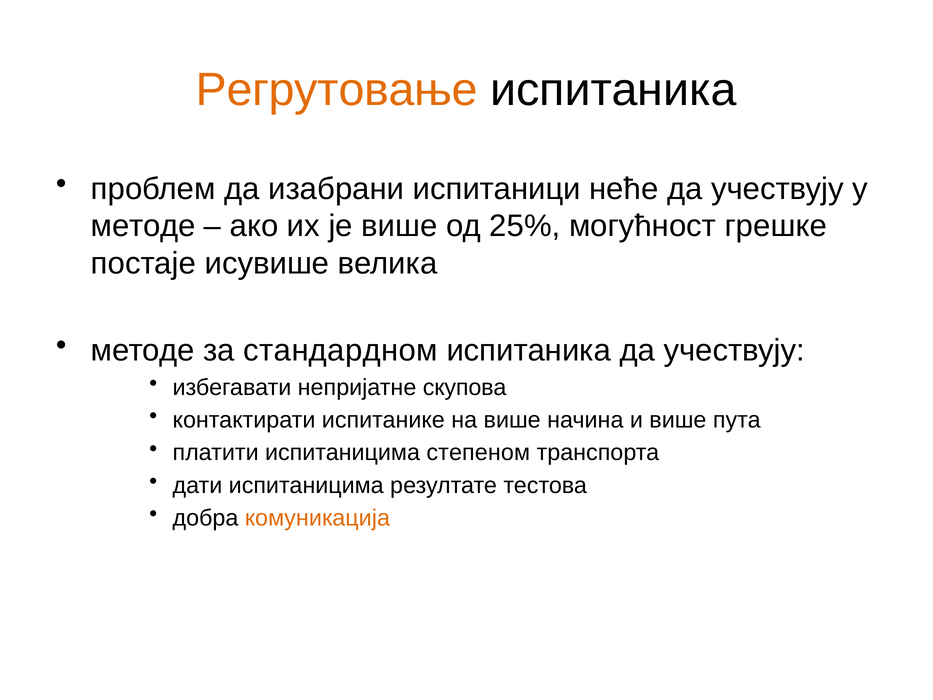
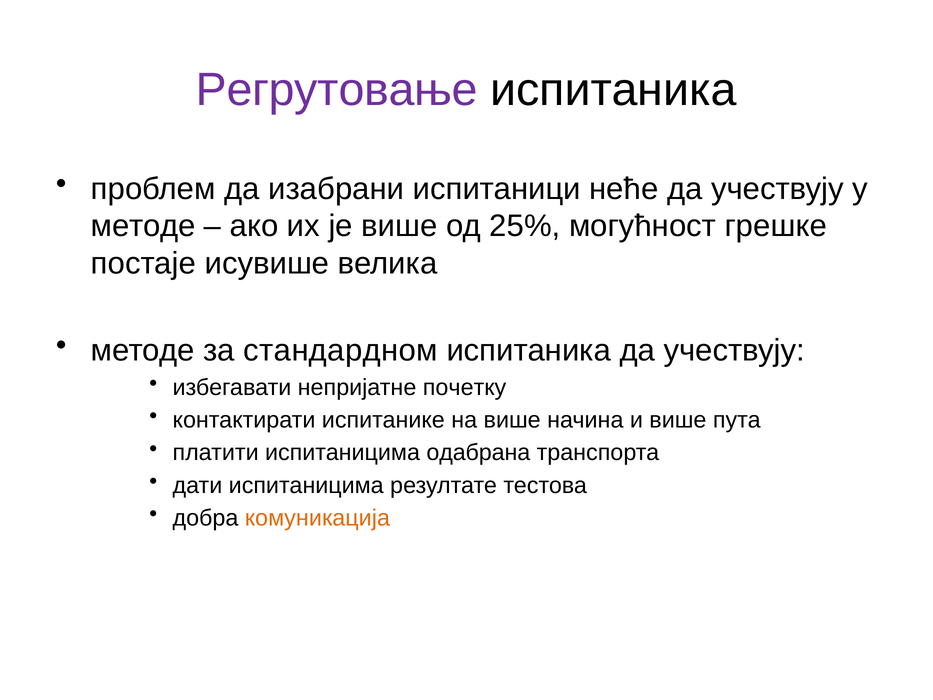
Регрутовање colour: orange -> purple
скупова: скупова -> почетку
степеном: степеном -> одабрана
